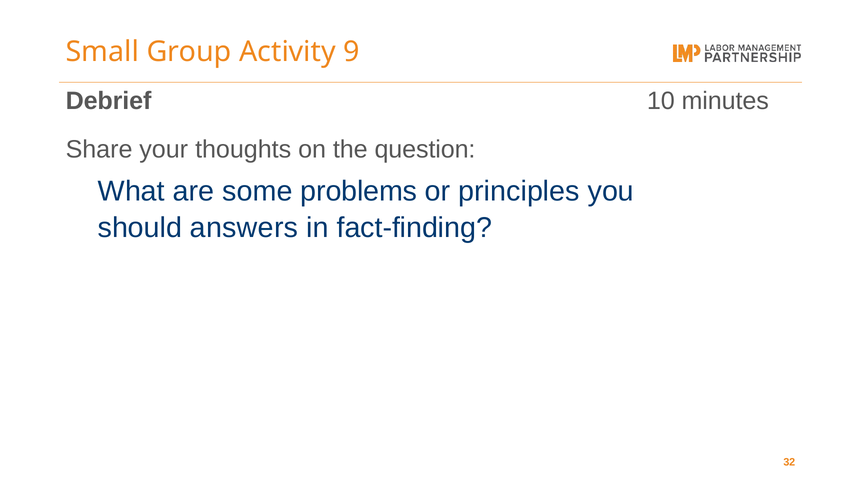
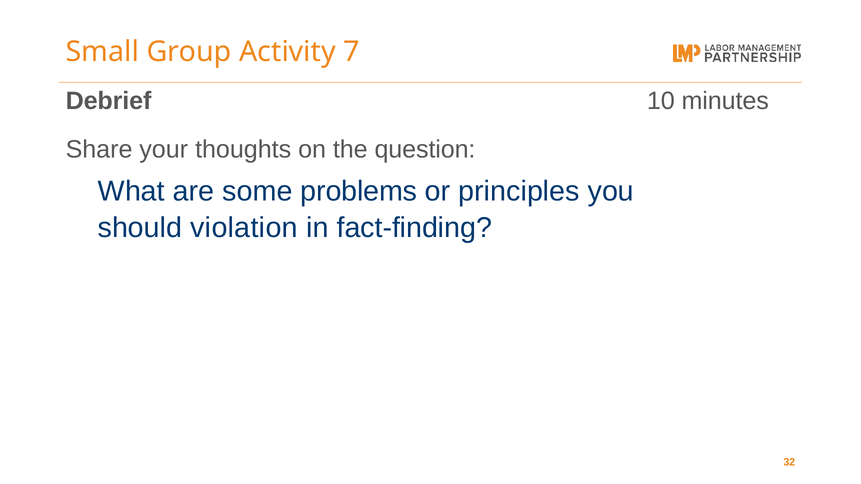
9: 9 -> 7
answers: answers -> violation
